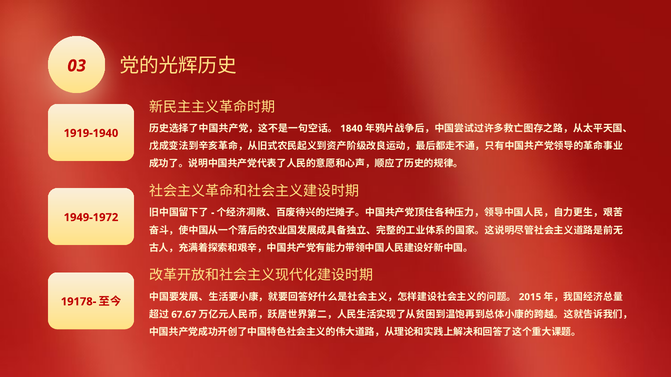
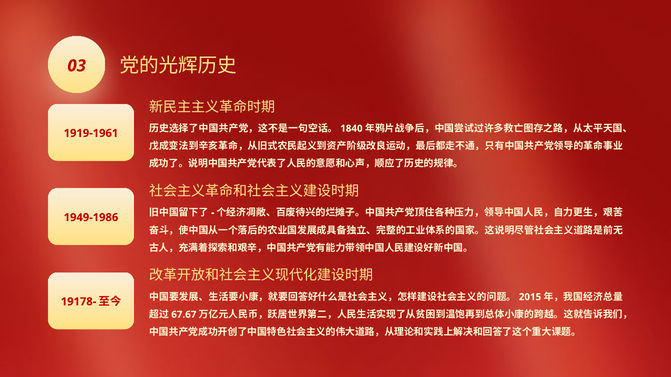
1919-1940: 1919-1940 -> 1919-1961
1949-1972: 1949-1972 -> 1949-1986
